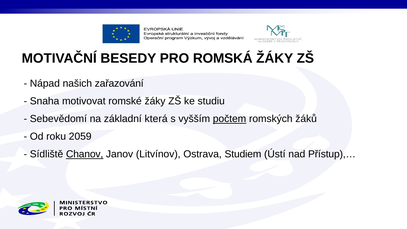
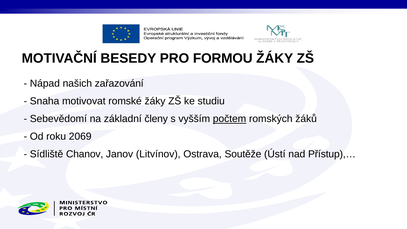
ROMSKÁ: ROMSKÁ -> FORMOU
která: která -> členy
2059: 2059 -> 2069
Chanov underline: present -> none
Studiem: Studiem -> Soutěže
